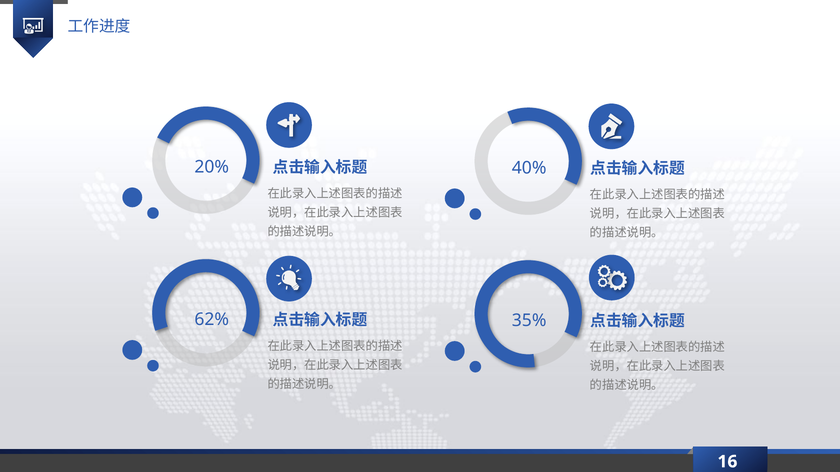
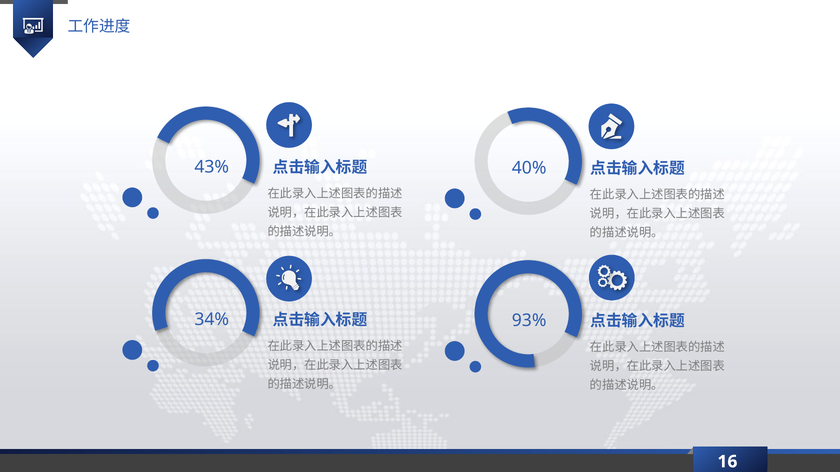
20%: 20% -> 43%
62%: 62% -> 34%
35%: 35% -> 93%
